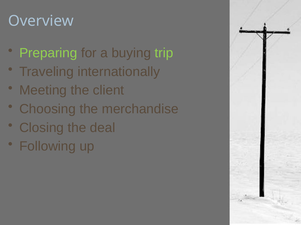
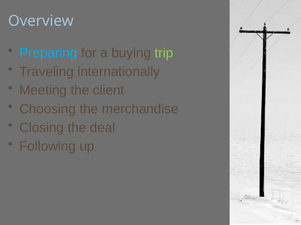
Preparing colour: light green -> light blue
